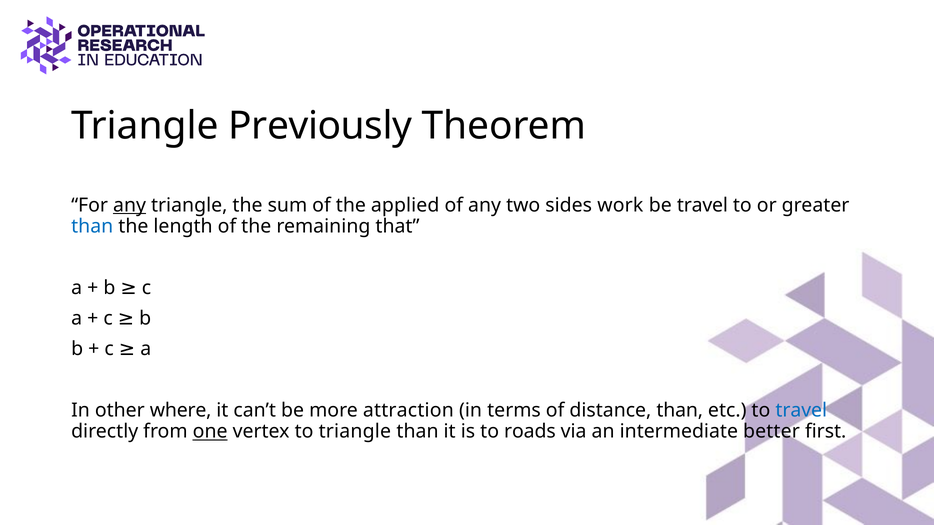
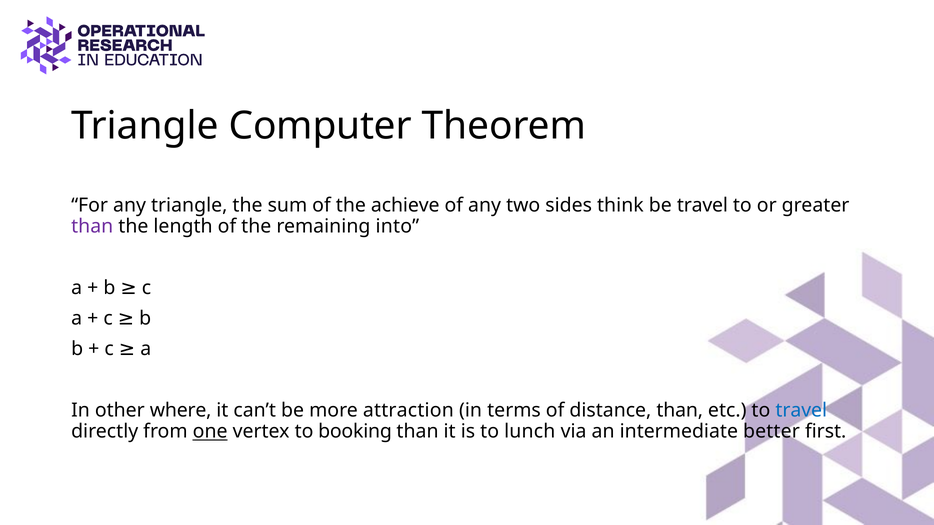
Previously: Previously -> Computer
any at (130, 205) underline: present -> none
applied: applied -> achieve
work: work -> think
than at (92, 226) colour: blue -> purple
that: that -> into
to triangle: triangle -> booking
roads: roads -> lunch
